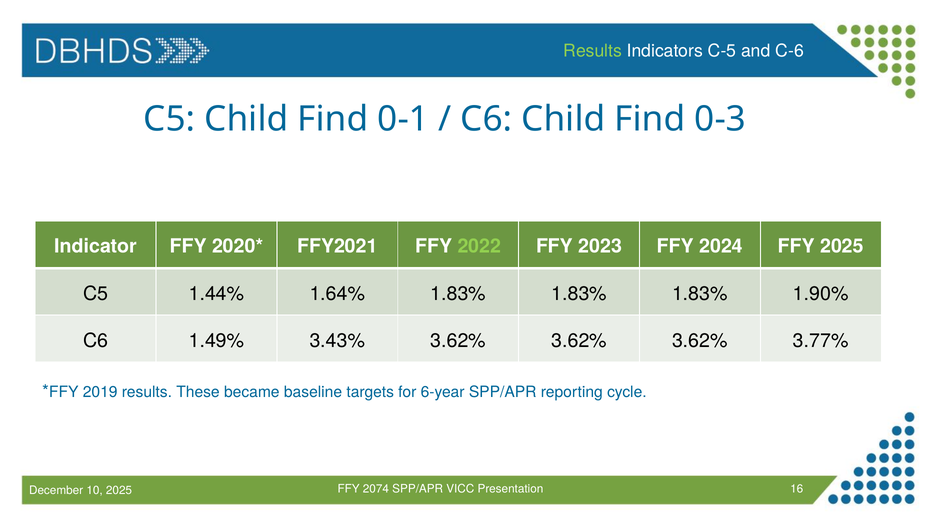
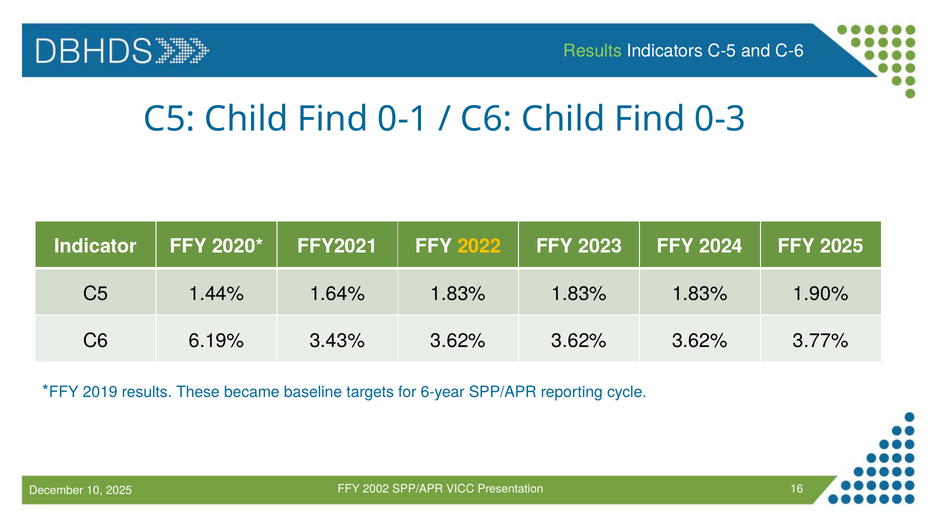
2022 colour: light green -> yellow
1.49%: 1.49% -> 6.19%
2074: 2074 -> 2002
